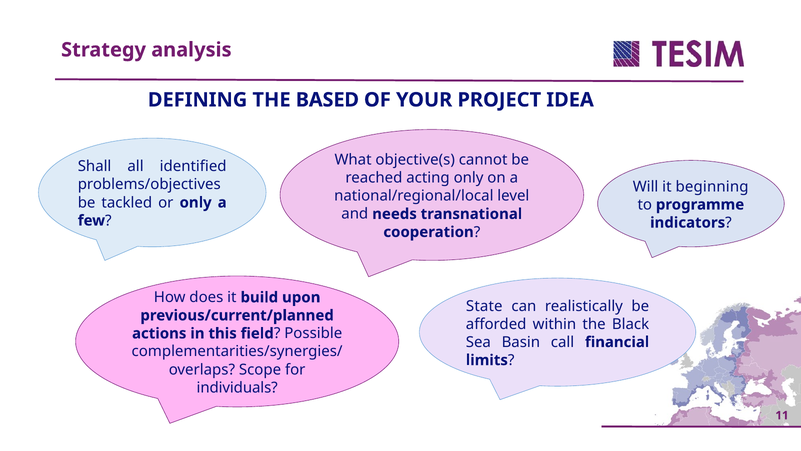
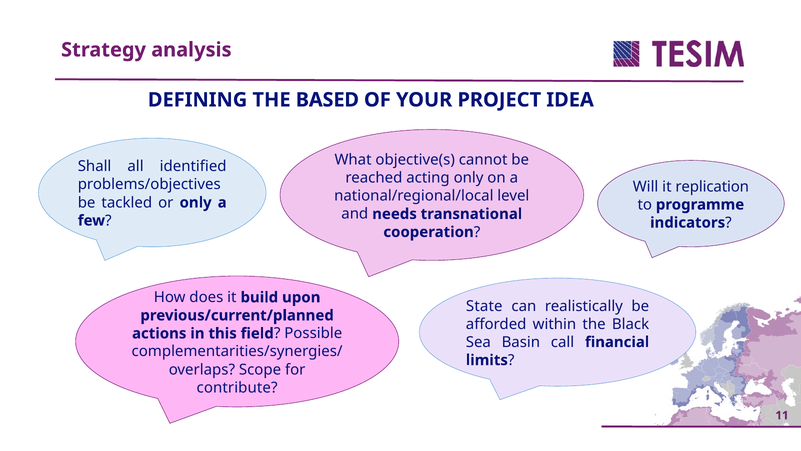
beginning: beginning -> replication
individuals: individuals -> contribute
